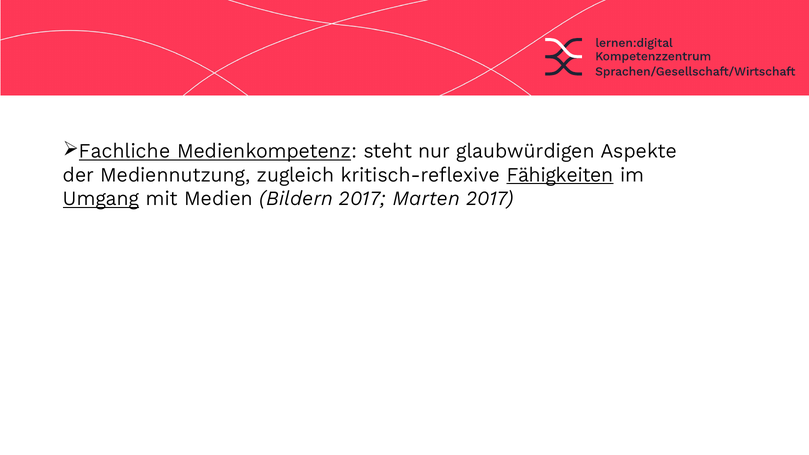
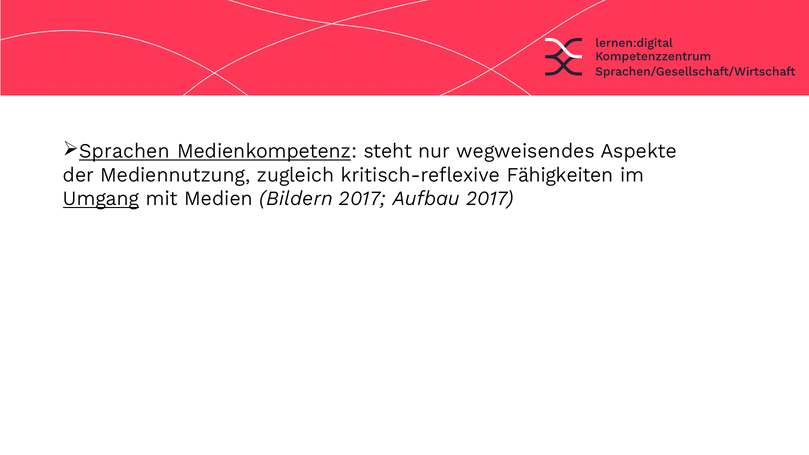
Fachliche: Fachliche -> Sprachen
glaubwürdigen: glaubwürdigen -> wegweisendes
Fähigkeiten underline: present -> none
Marten: Marten -> Aufbau
